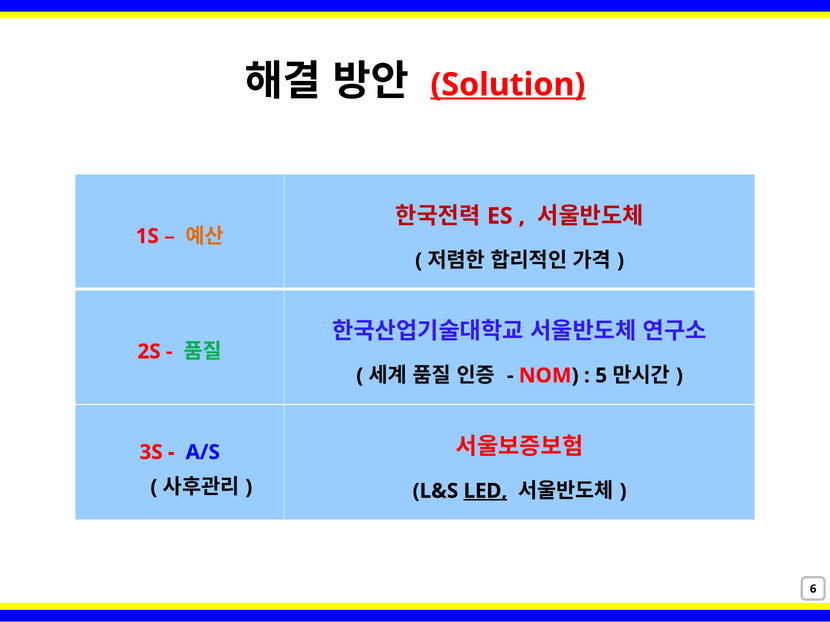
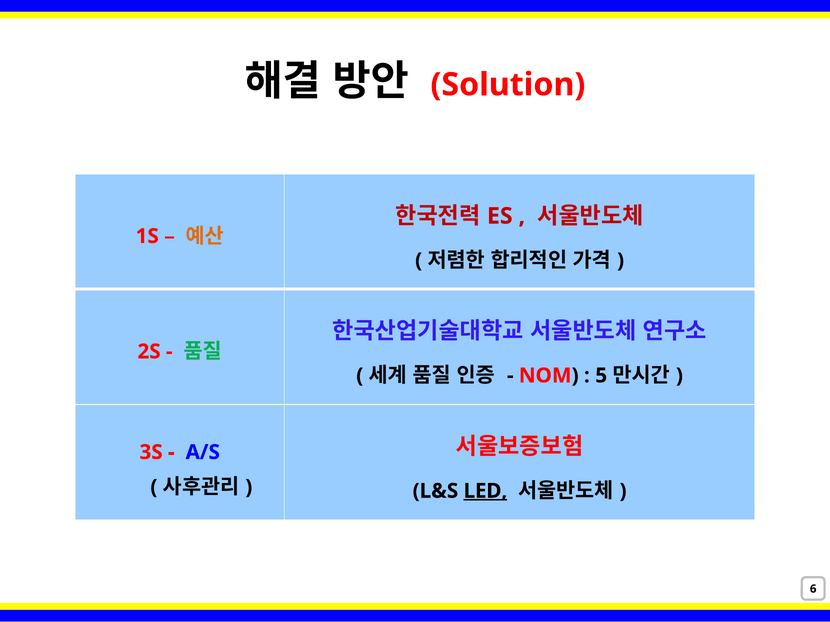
Solution underline: present -> none
